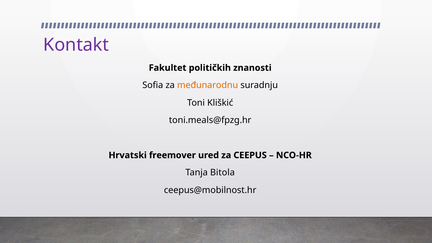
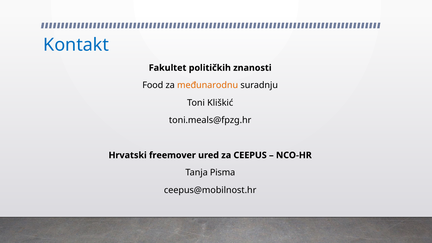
Kontakt colour: purple -> blue
Sofia: Sofia -> Food
Bitola: Bitola -> Pisma
